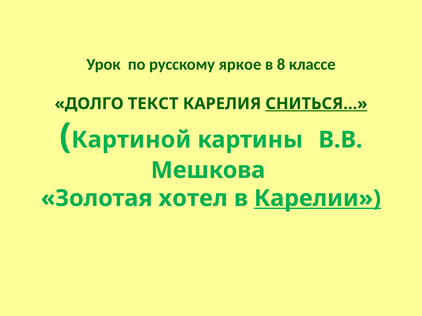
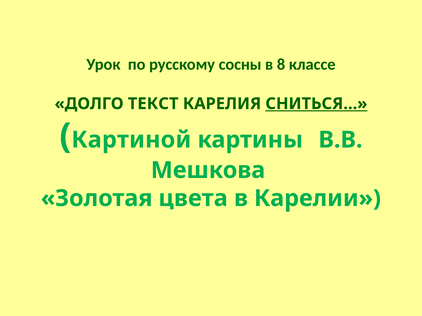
яркое: яркое -> сосны
хотел: хотел -> цвета
Карелии underline: present -> none
